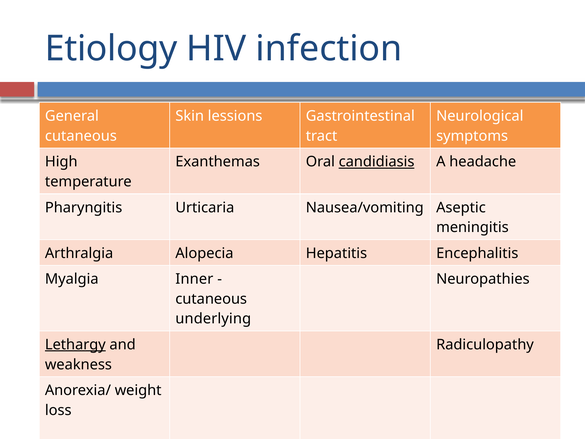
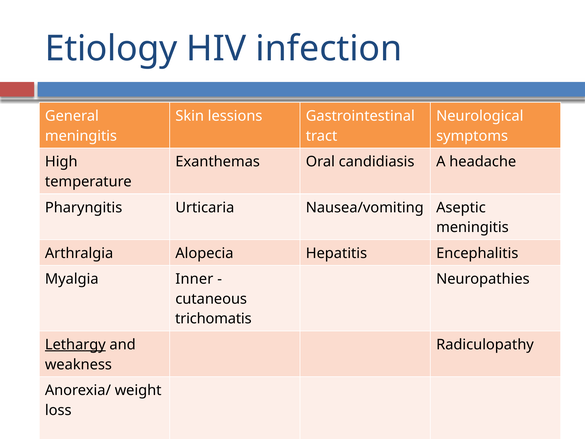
cutaneous at (81, 136): cutaneous -> meningitis
candidiasis underline: present -> none
underlying: underlying -> trichomatis
